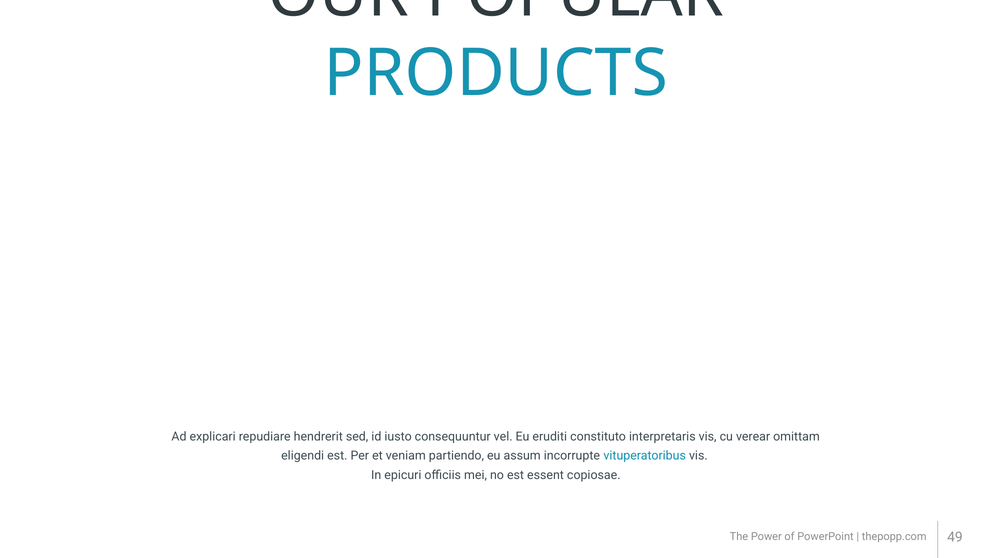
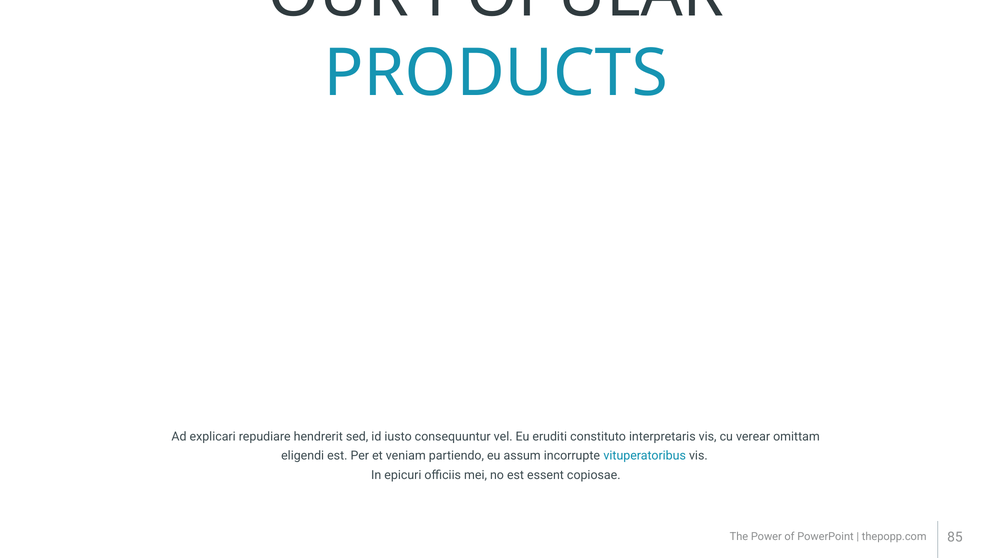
49: 49 -> 85
